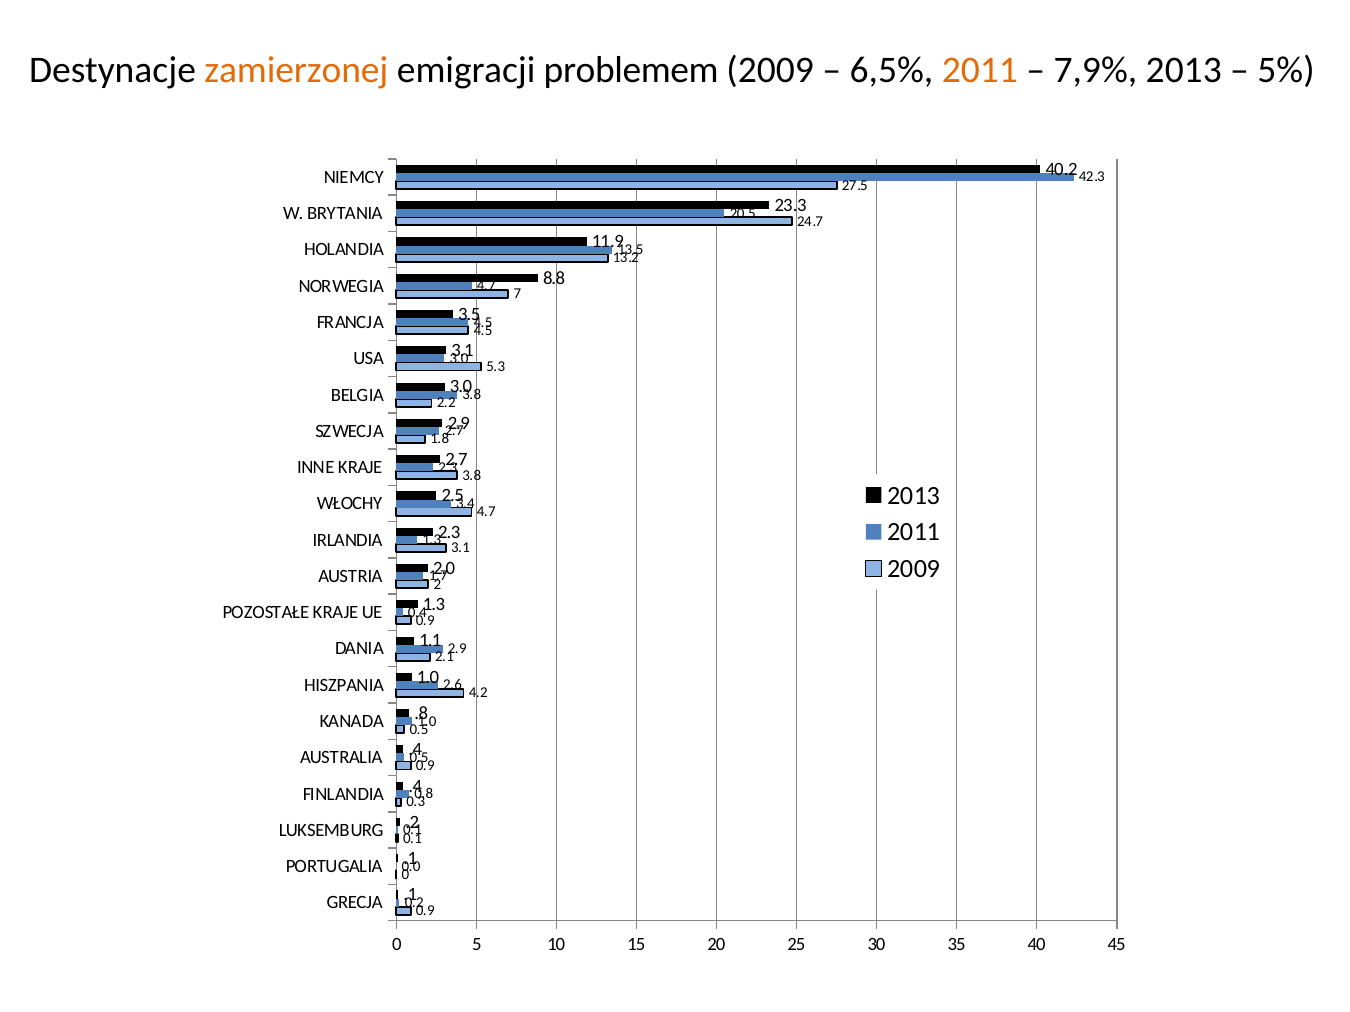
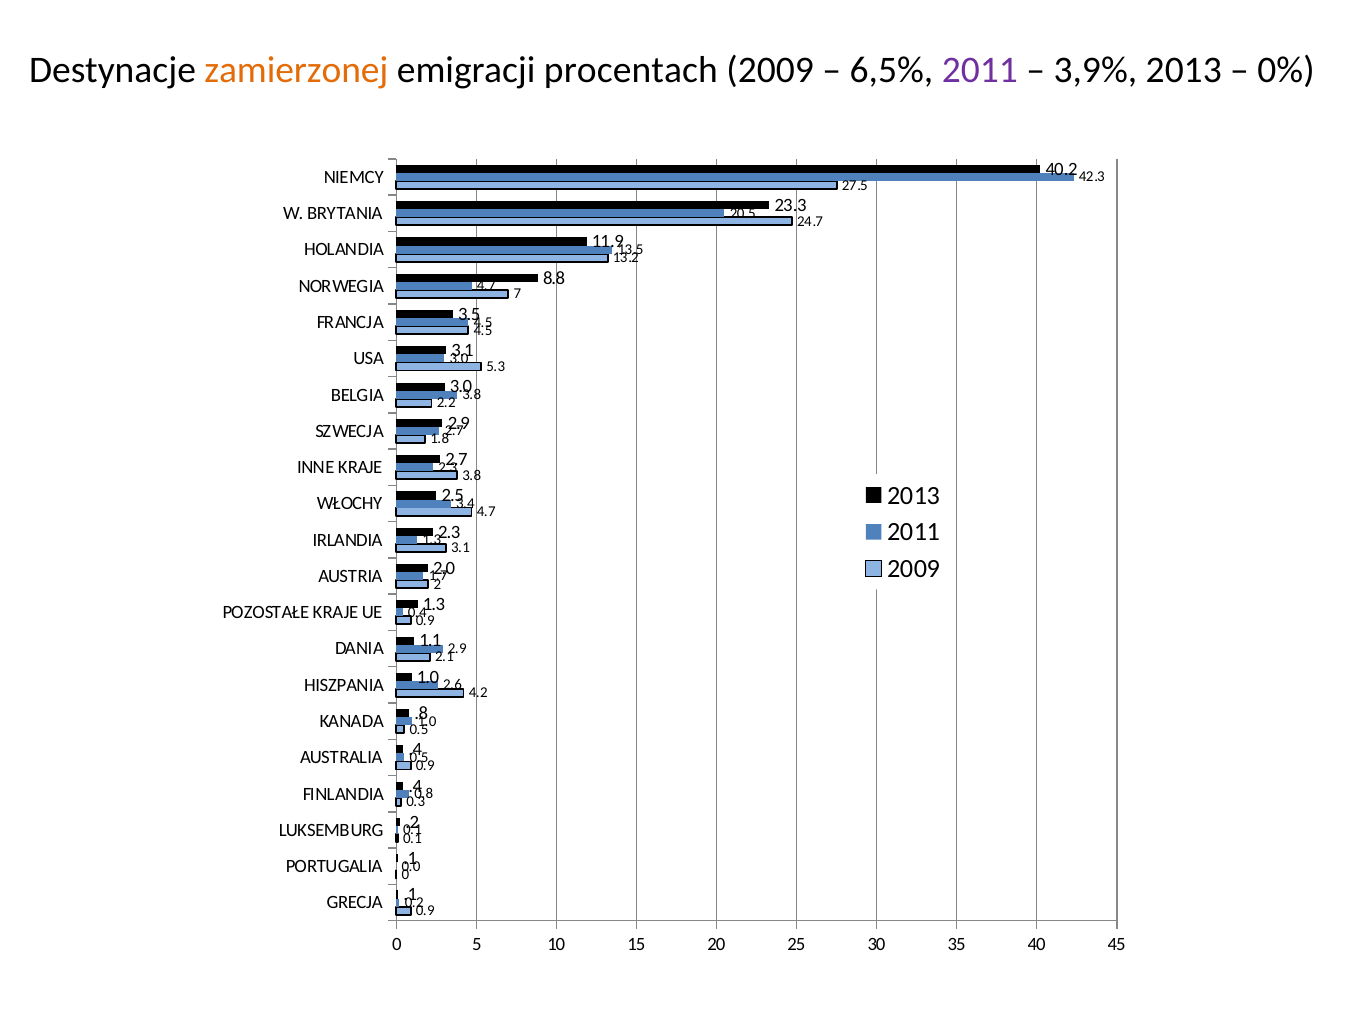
problemem: problemem -> procentach
2011 at (980, 70) colour: orange -> purple
7,9%: 7,9% -> 3,9%
5%: 5% -> 0%
